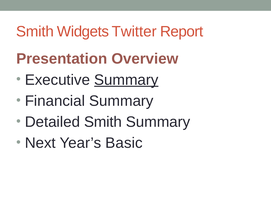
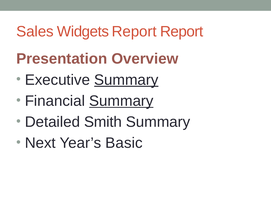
Smith at (35, 32): Smith -> Sales
Widgets Twitter: Twitter -> Report
Summary at (121, 101) underline: none -> present
